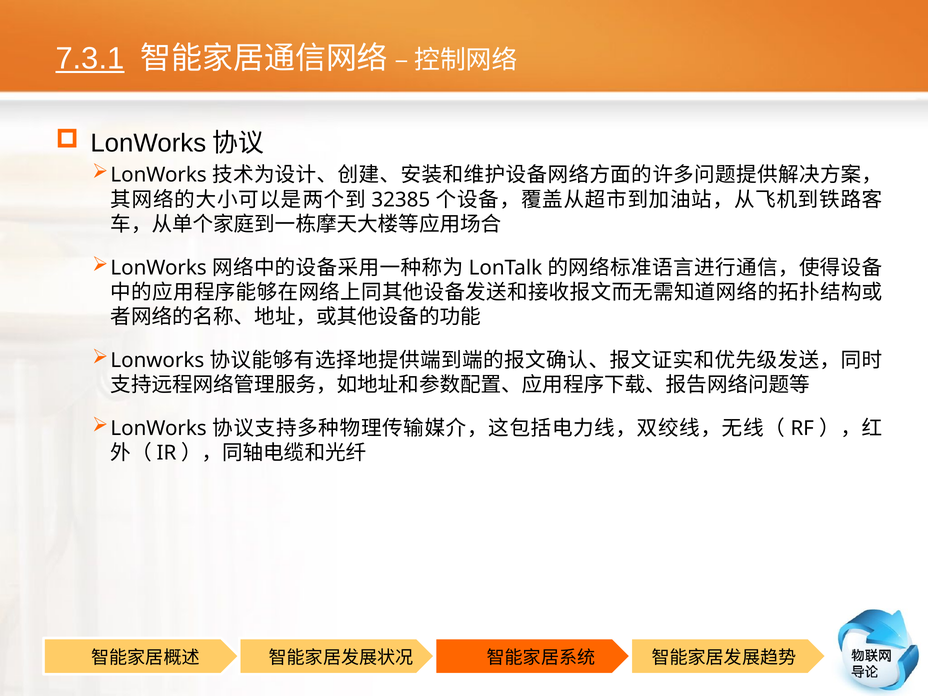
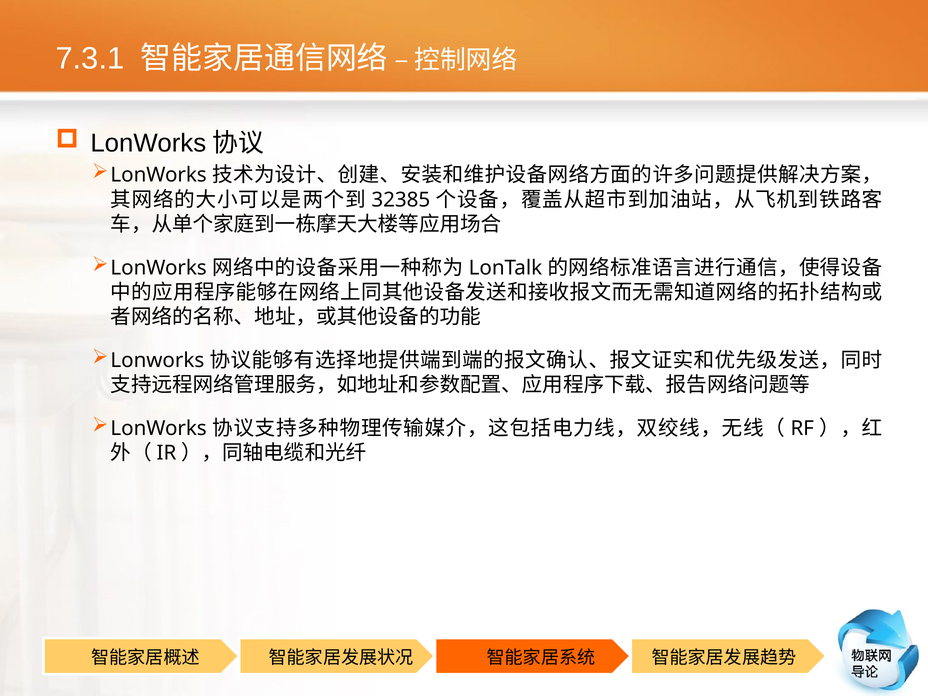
7.3.1 underline: present -> none
